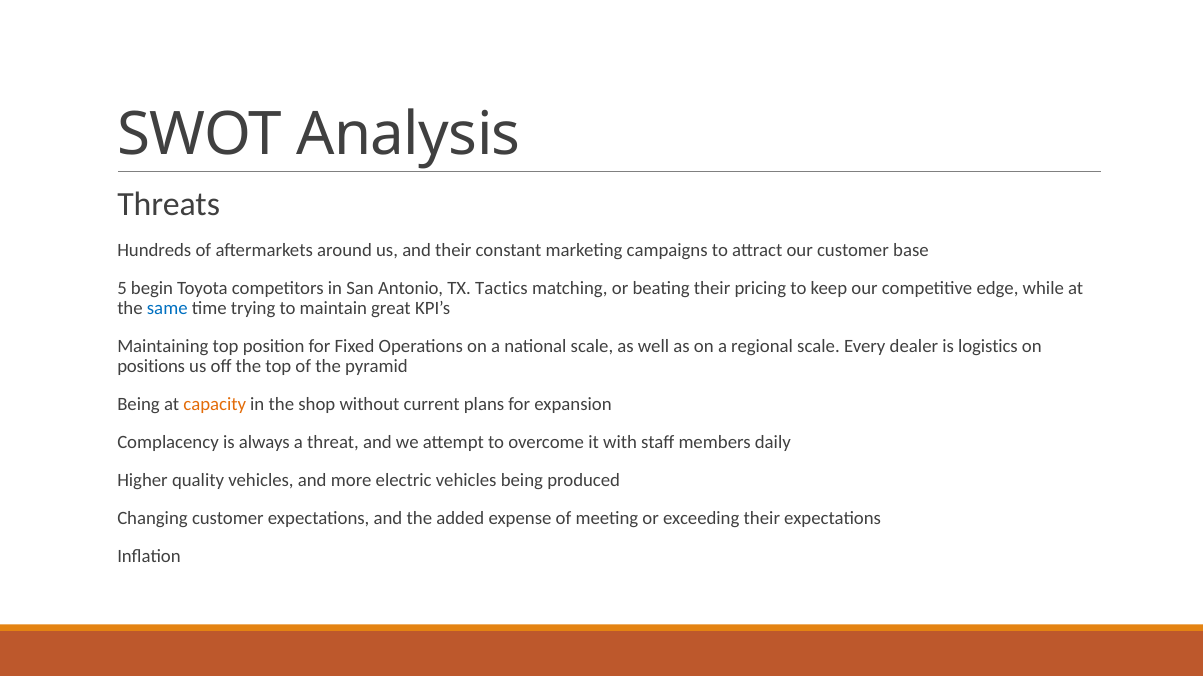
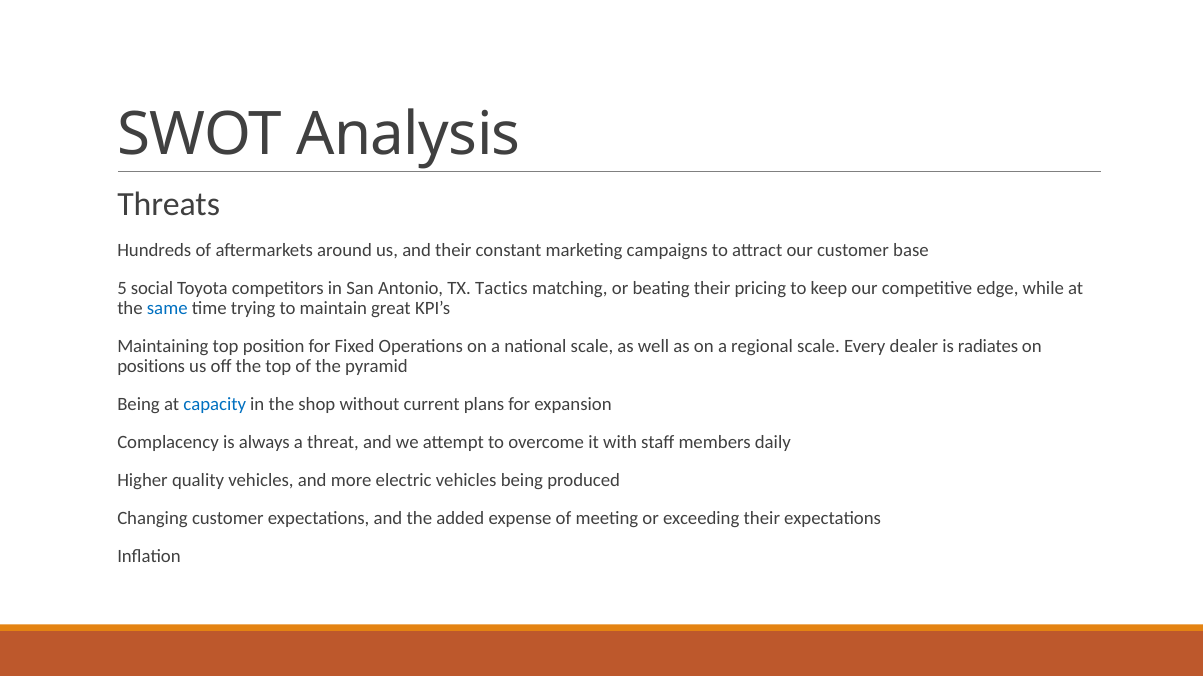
begin: begin -> social
logistics: logistics -> radiates
capacity colour: orange -> blue
